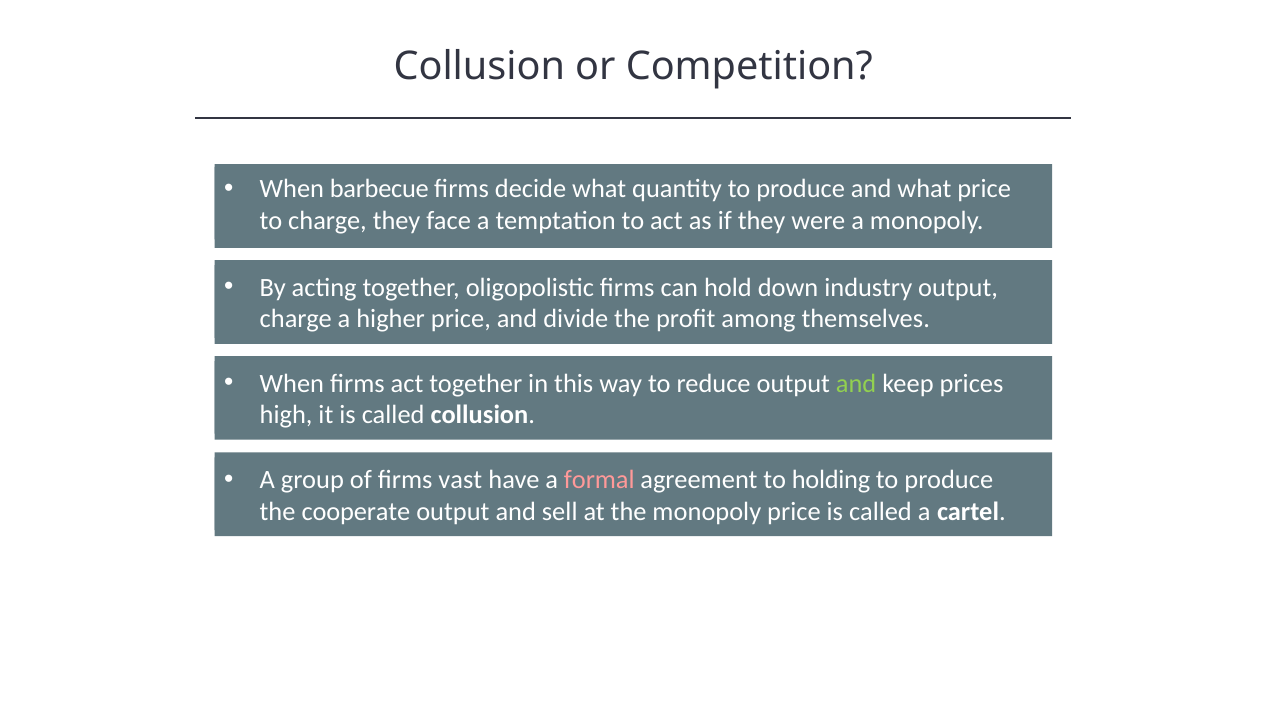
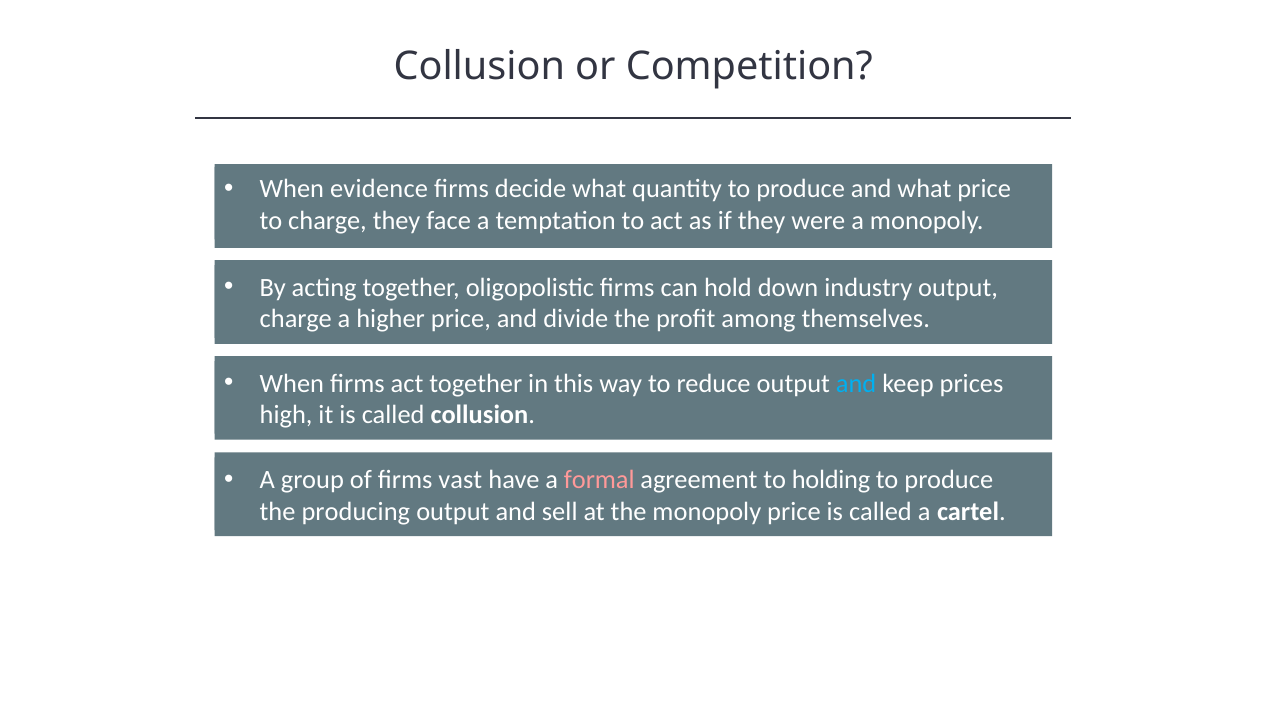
barbecue: barbecue -> evidence
and at (856, 384) colour: light green -> light blue
cooperate: cooperate -> producing
